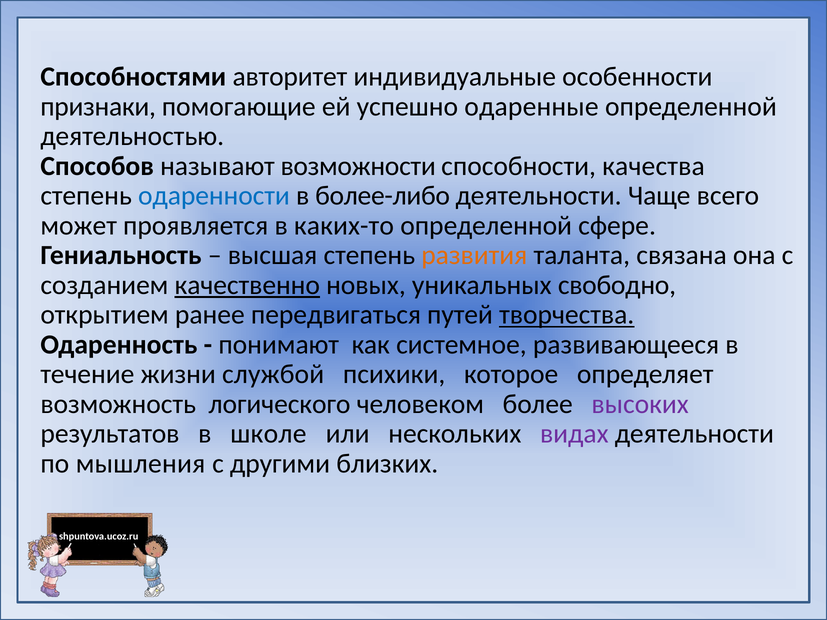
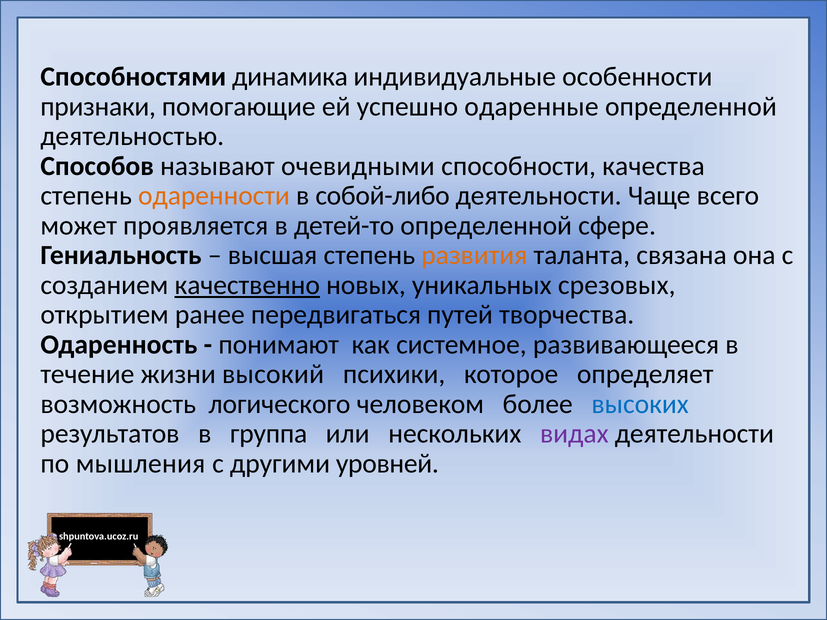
авторитет: авторитет -> динамика
возможности: возможности -> очевидными
одаренности colour: blue -> orange
более-либо: более-либо -> собой-либо
каких-то: каких-то -> детей-то
свободно: свободно -> срезовых
творчества underline: present -> none
службой: службой -> высокий
высоких colour: purple -> blue
школе: школе -> группа
близких: близких -> уровней
